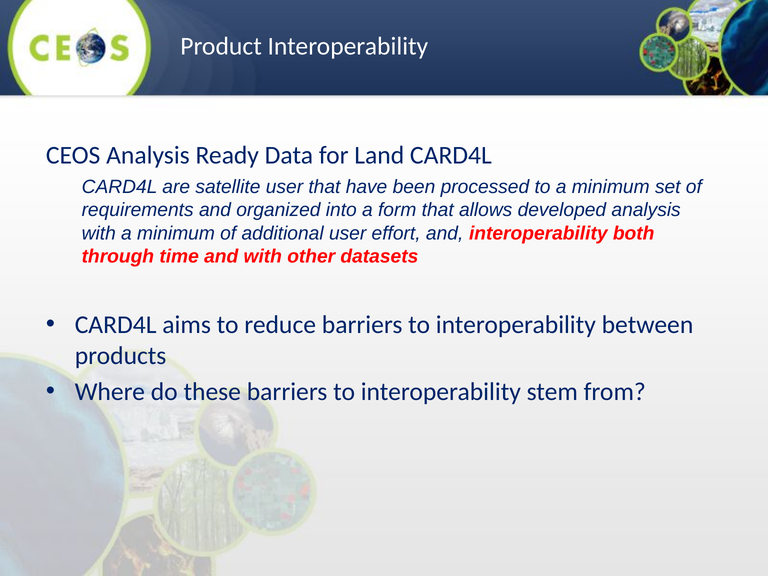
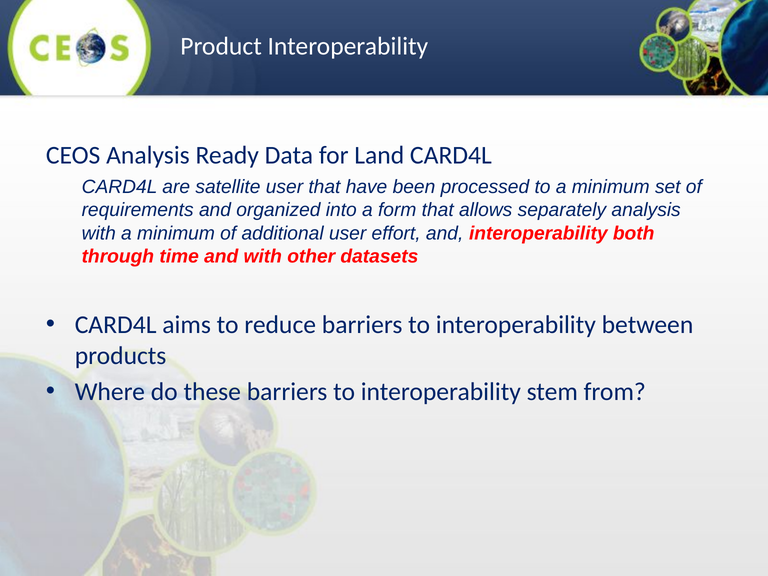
developed: developed -> separately
